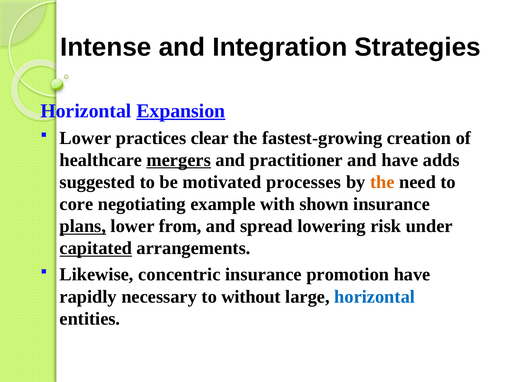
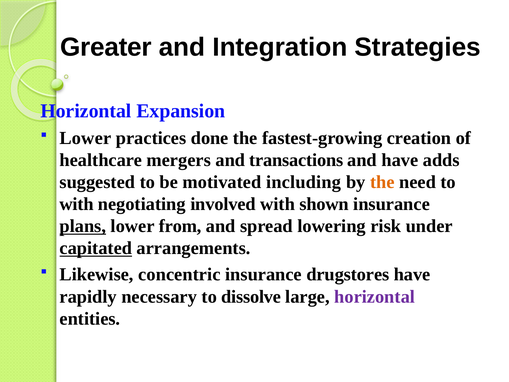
Intense: Intense -> Greater
Expansion underline: present -> none
clear: clear -> done
mergers underline: present -> none
practitioner: practitioner -> transactions
processes: processes -> including
core at (76, 204): core -> with
example: example -> involved
promotion: promotion -> drugstores
without: without -> dissolve
horizontal at (375, 296) colour: blue -> purple
